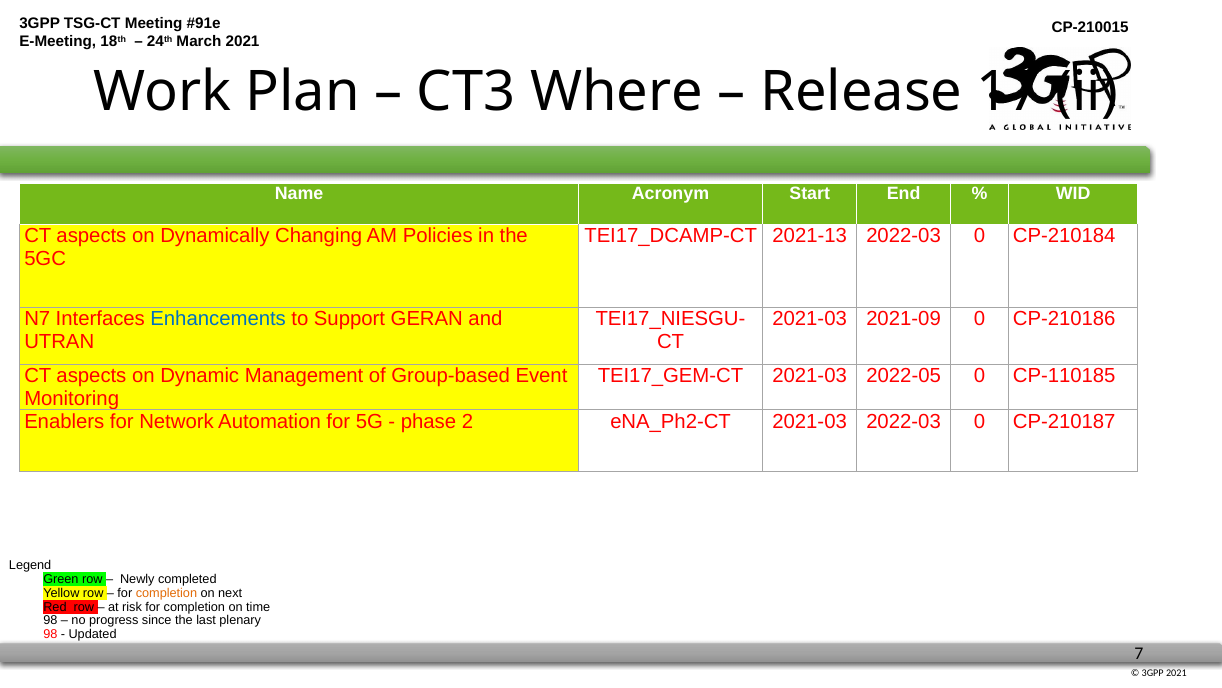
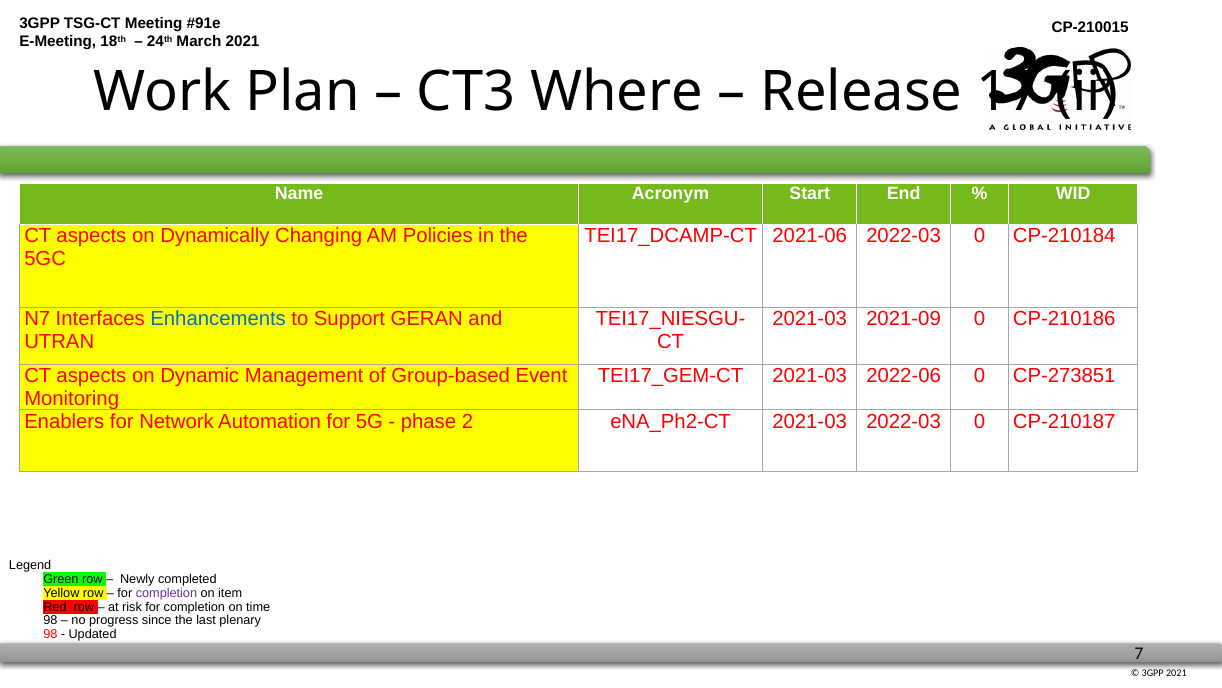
2021-13: 2021-13 -> 2021-06
2022-05: 2022-05 -> 2022-06
CP-110185: CP-110185 -> CP-273851
completion at (166, 593) colour: orange -> purple
next: next -> item
